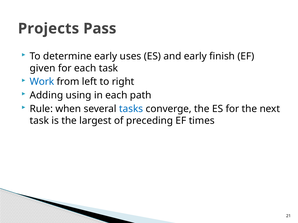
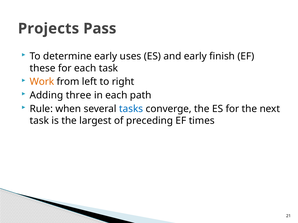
given: given -> these
Work colour: blue -> orange
using: using -> three
